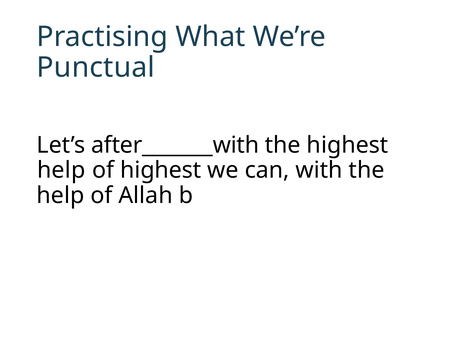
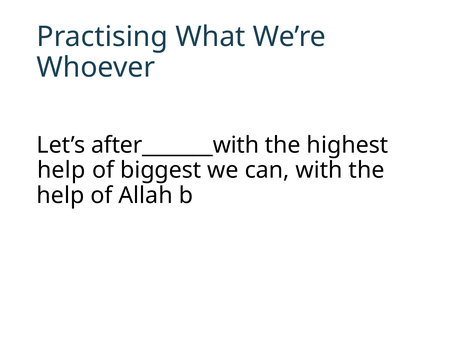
Punctual: Punctual -> Whoever
of highest: highest -> biggest
